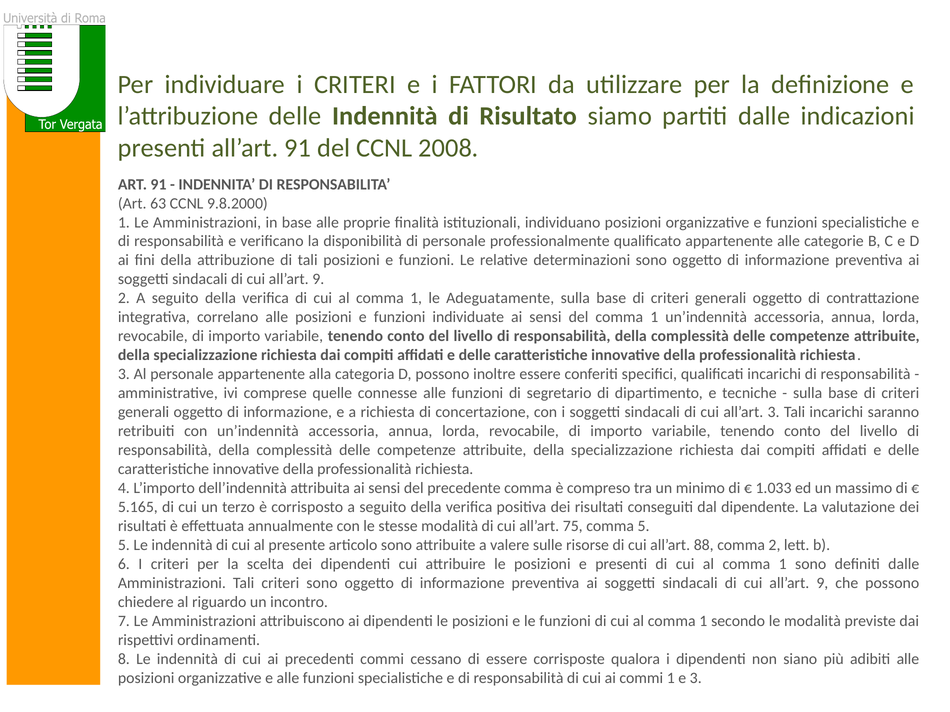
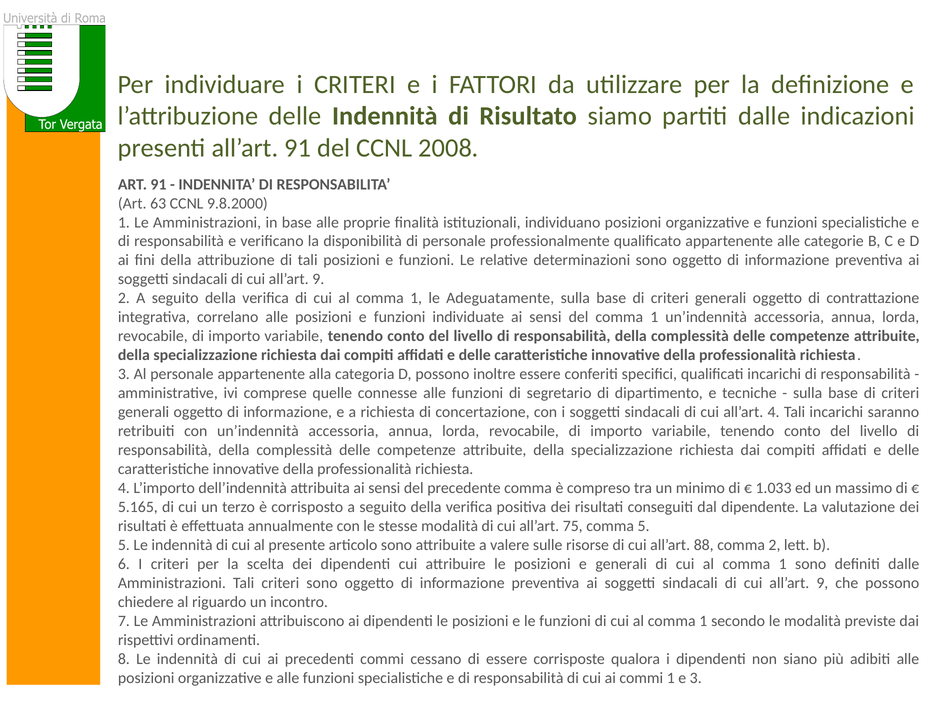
all’art 3: 3 -> 4
e presenti: presenti -> generali
